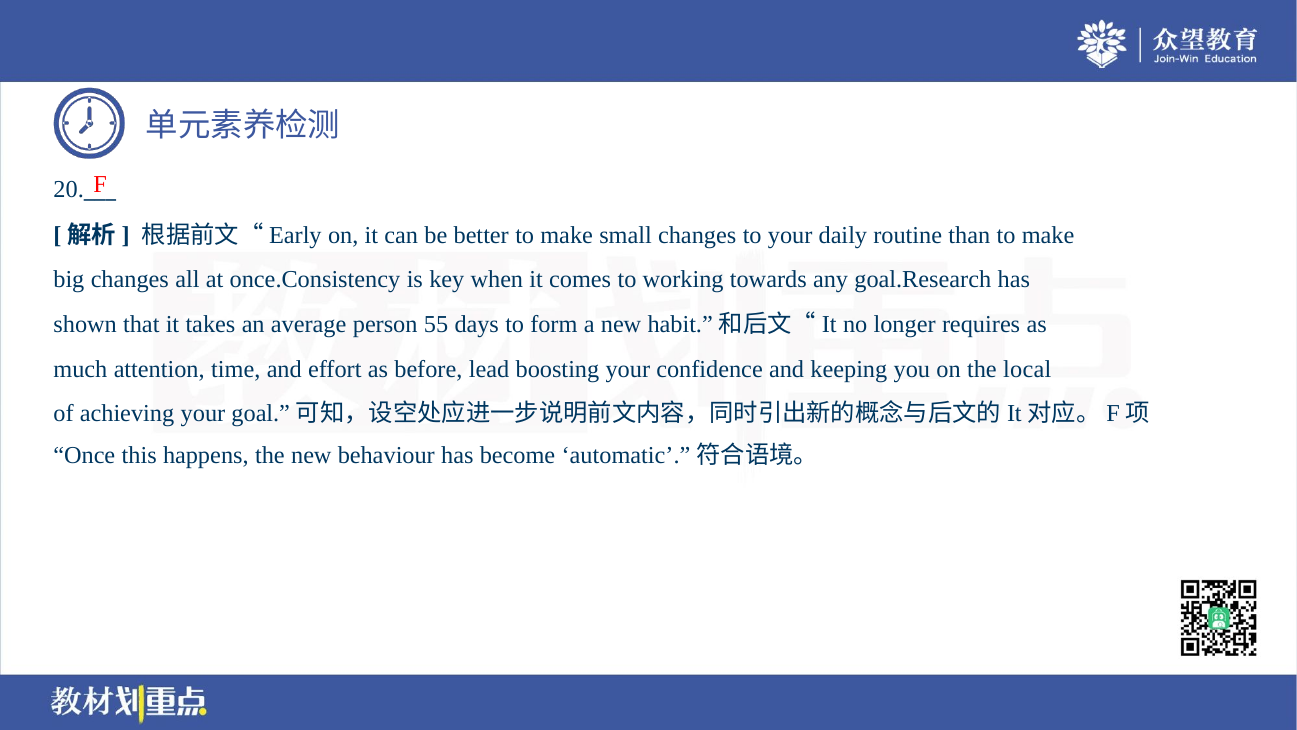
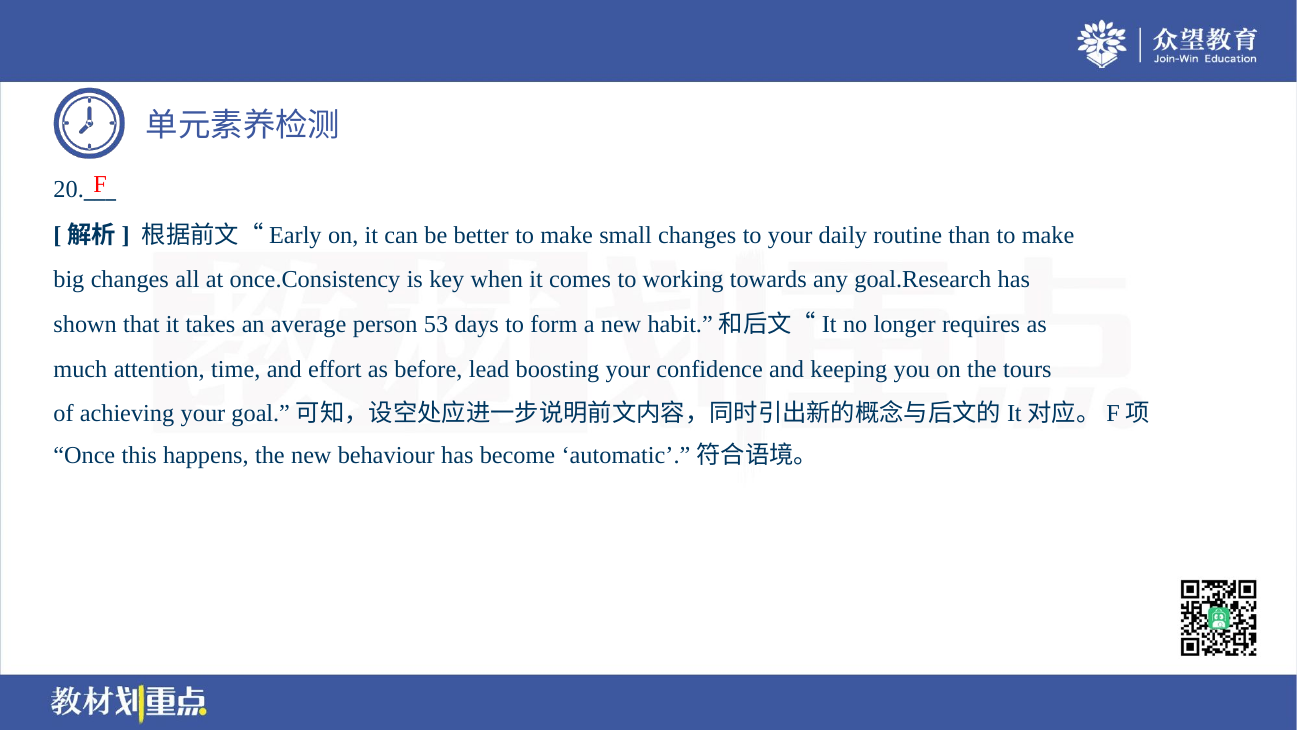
55: 55 -> 53
local: local -> tours
